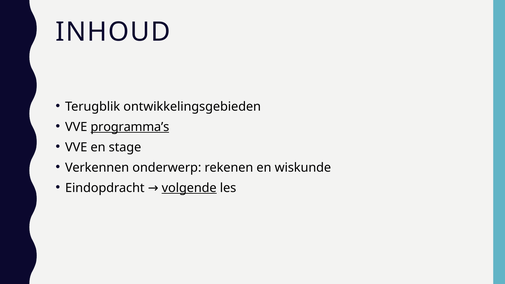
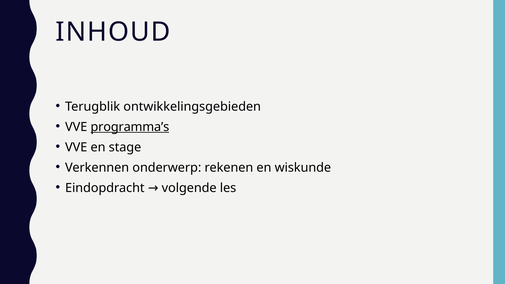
volgende underline: present -> none
